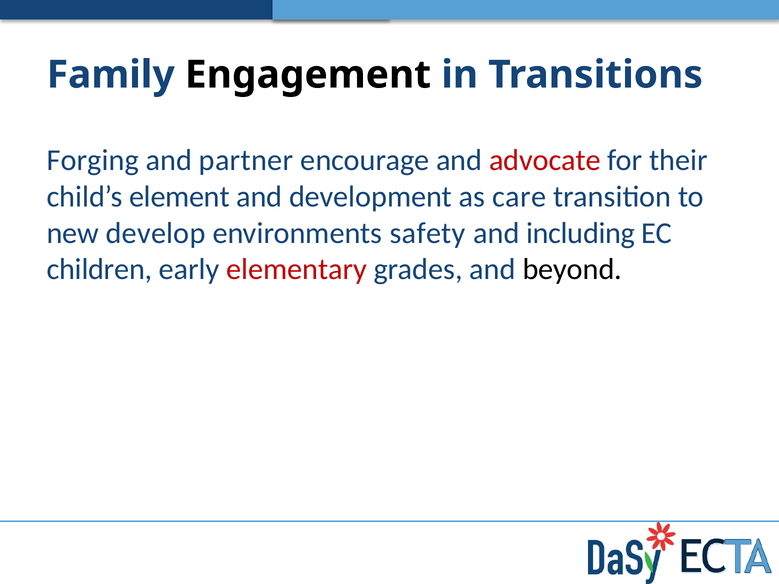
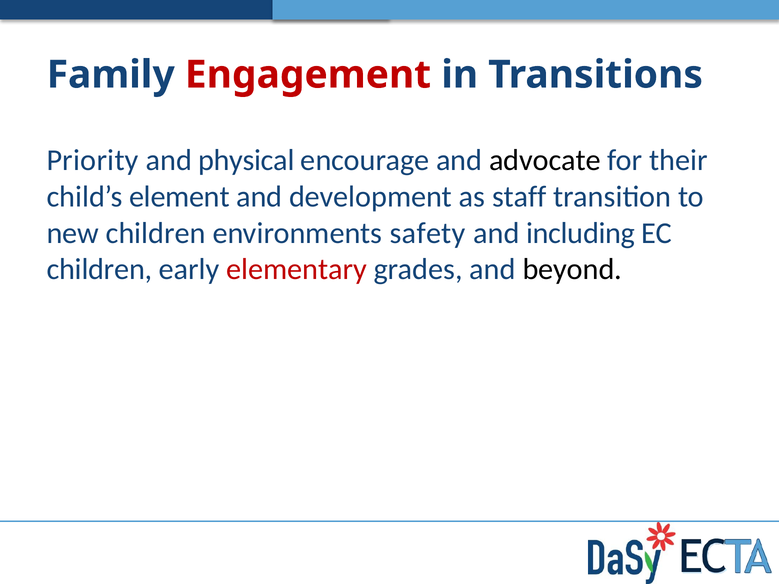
Engagement colour: black -> red
Forging: Forging -> Priority
partner: partner -> physical
advocate colour: red -> black
care: care -> staff
new develop: develop -> children
